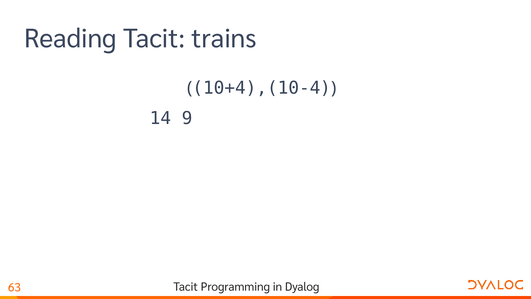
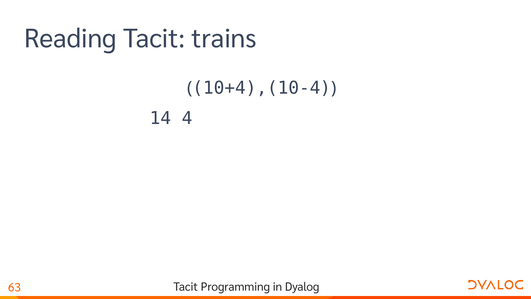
9: 9 -> 4
